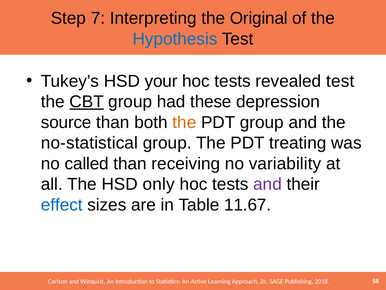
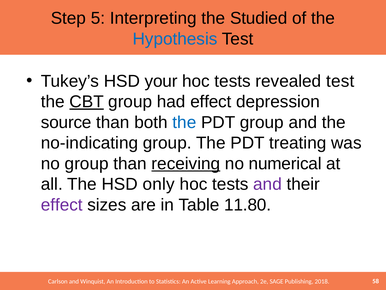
7: 7 -> 5
Original: Original -> Studied
had these: these -> effect
the at (184, 122) colour: orange -> blue
no-statistical: no-statistical -> no-indicating
no called: called -> group
receiving underline: none -> present
variability: variability -> numerical
effect at (62, 205) colour: blue -> purple
11.67: 11.67 -> 11.80
